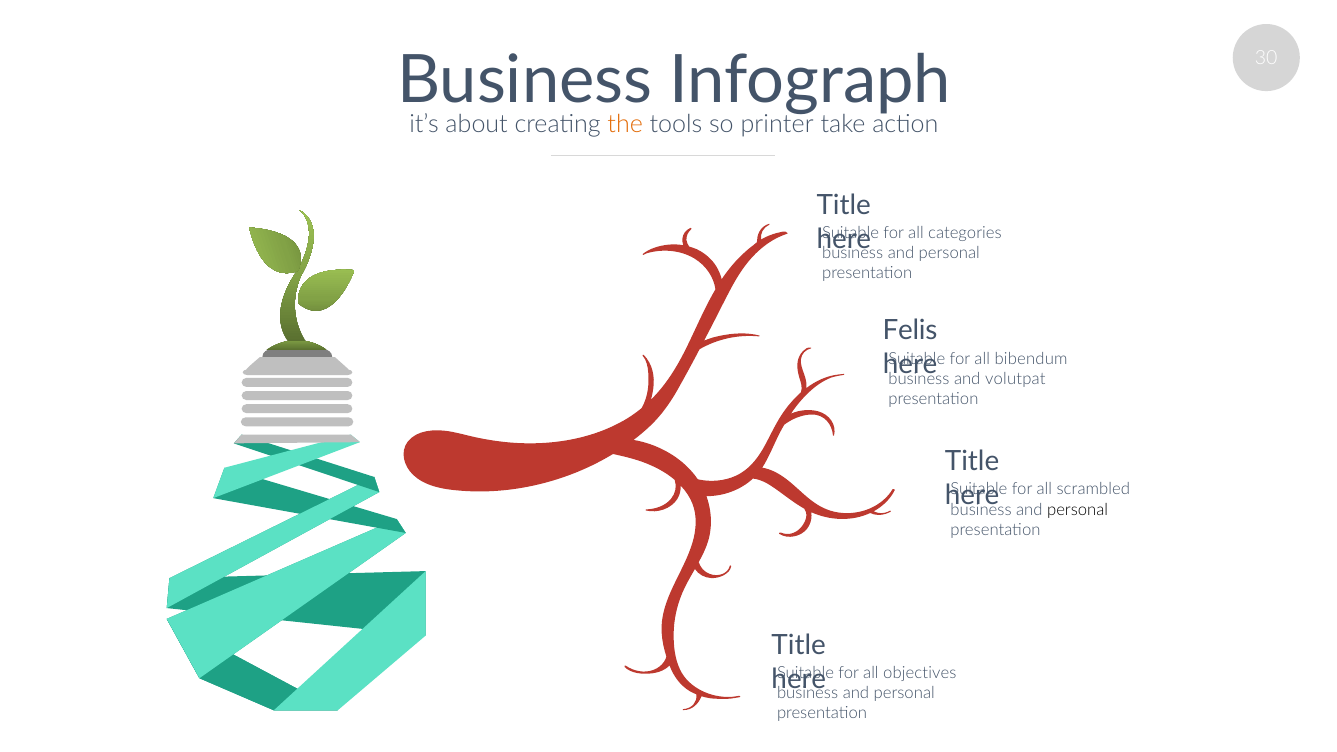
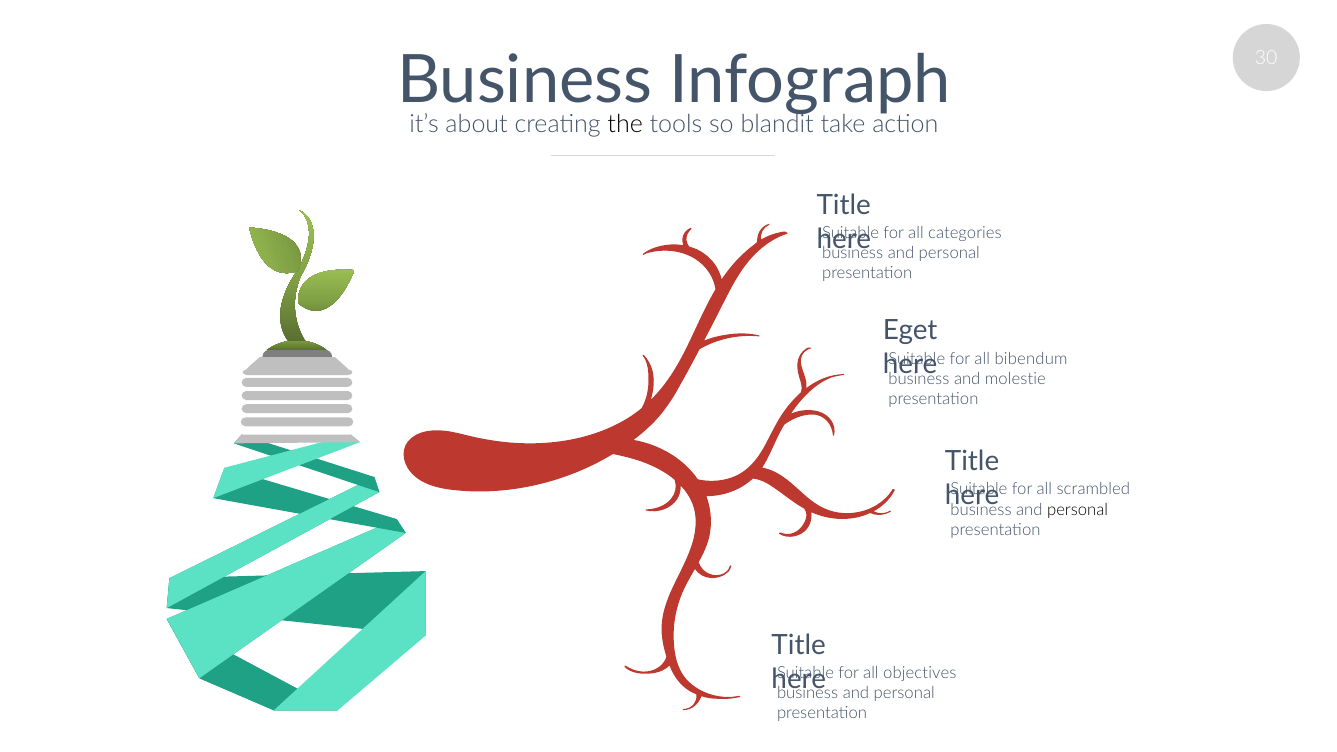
the colour: orange -> black
printer: printer -> blandit
Felis: Felis -> Eget
volutpat: volutpat -> molestie
